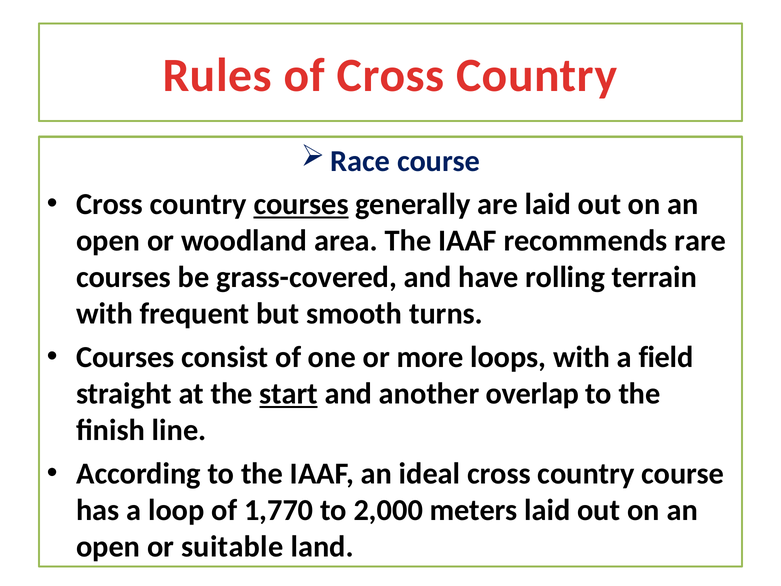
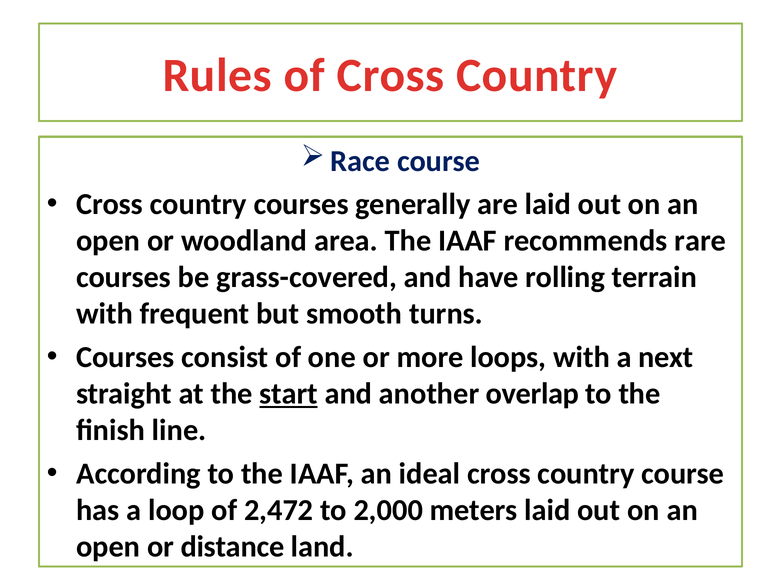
courses at (301, 204) underline: present -> none
field: field -> next
1,770: 1,770 -> 2,472
suitable: suitable -> distance
